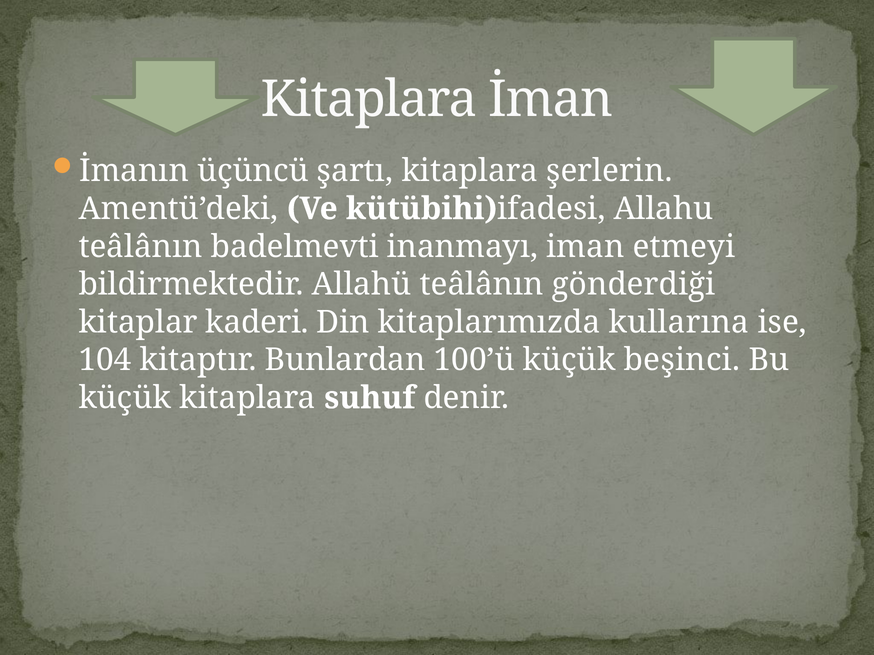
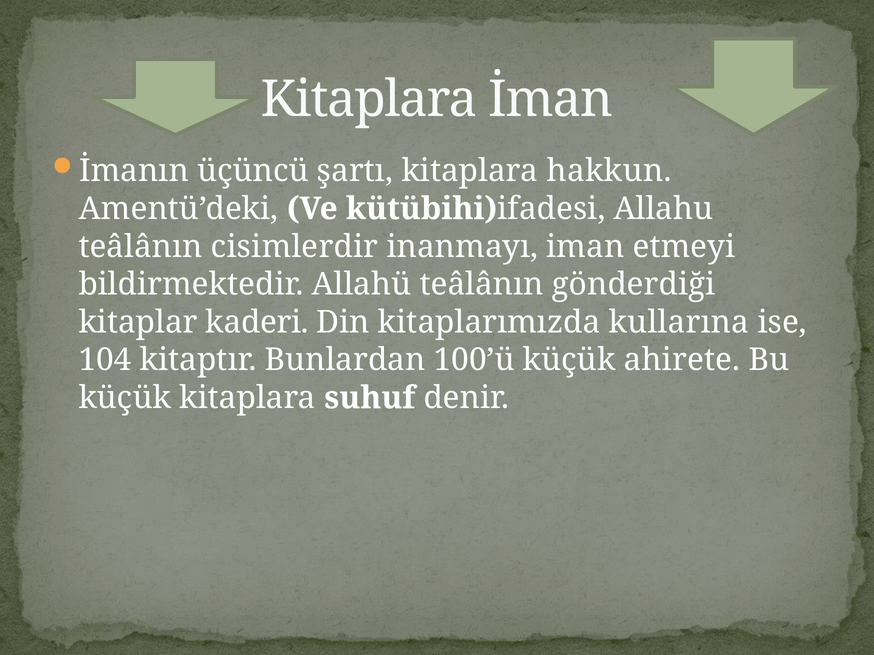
şerlerin: şerlerin -> hakkun
badelmevti: badelmevti -> cisimlerdir
beşinci: beşinci -> ahirete
